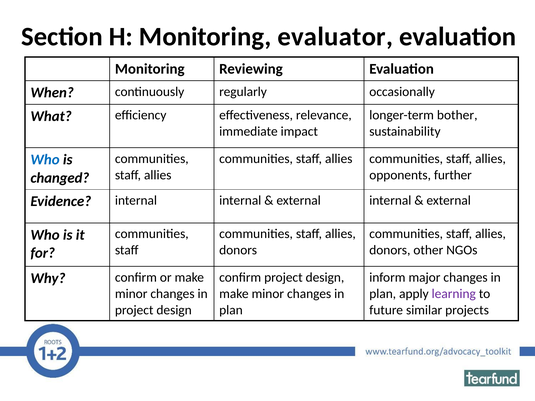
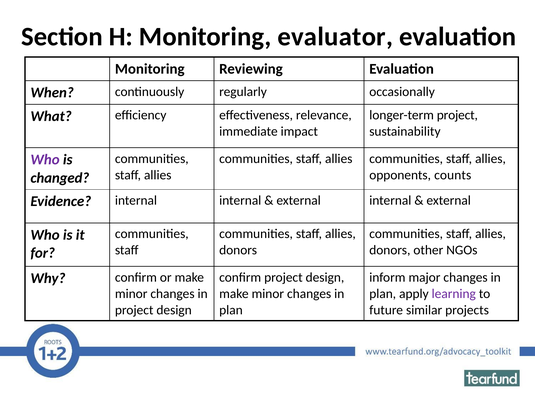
longer-term bother: bother -> project
Who at (45, 160) colour: blue -> purple
further: further -> counts
